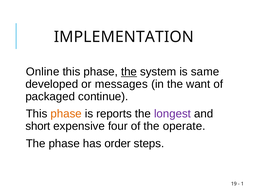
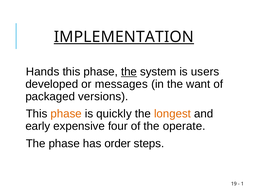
IMPLEMENTATION underline: none -> present
Online: Online -> Hands
same: same -> users
continue: continue -> versions
reports: reports -> quickly
longest colour: purple -> orange
short: short -> early
